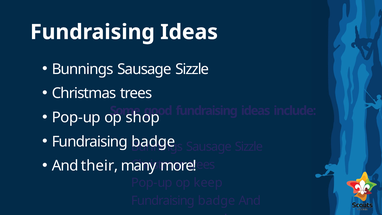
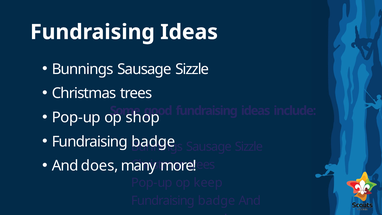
their: their -> does
